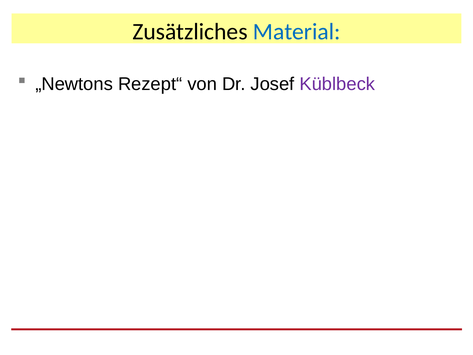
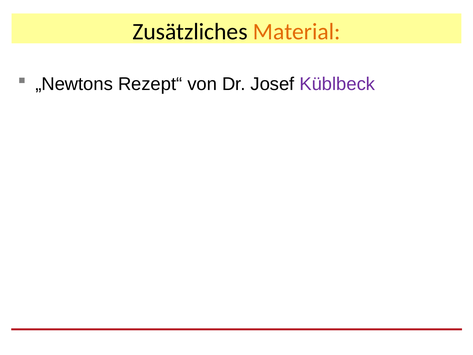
Material colour: blue -> orange
